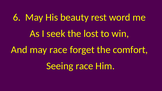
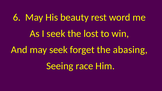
may race: race -> seek
comfort: comfort -> abasing
